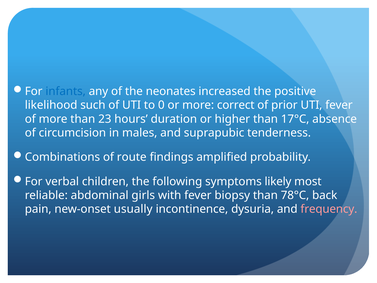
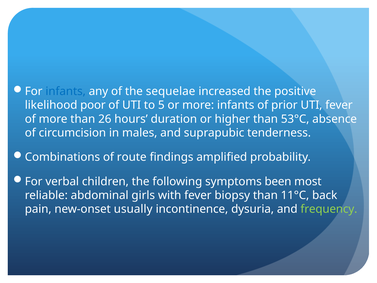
neonates: neonates -> sequelae
such: such -> poor
0: 0 -> 5
more correct: correct -> infants
23: 23 -> 26
17°C: 17°C -> 53°C
likely: likely -> been
78°C: 78°C -> 11°C
frequency colour: pink -> light green
